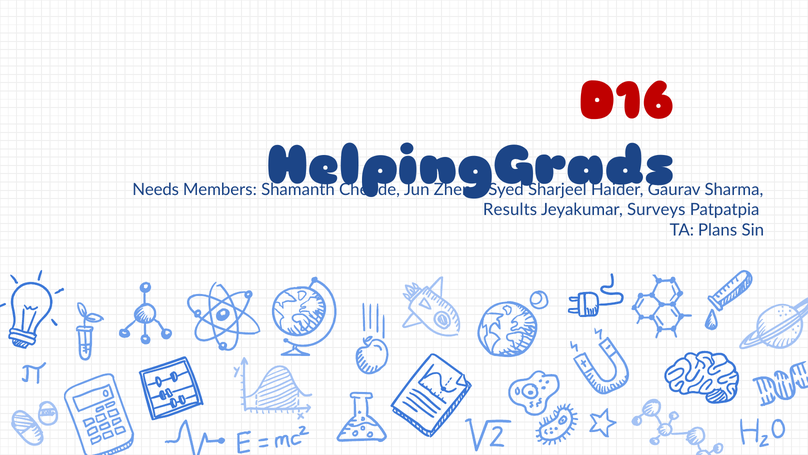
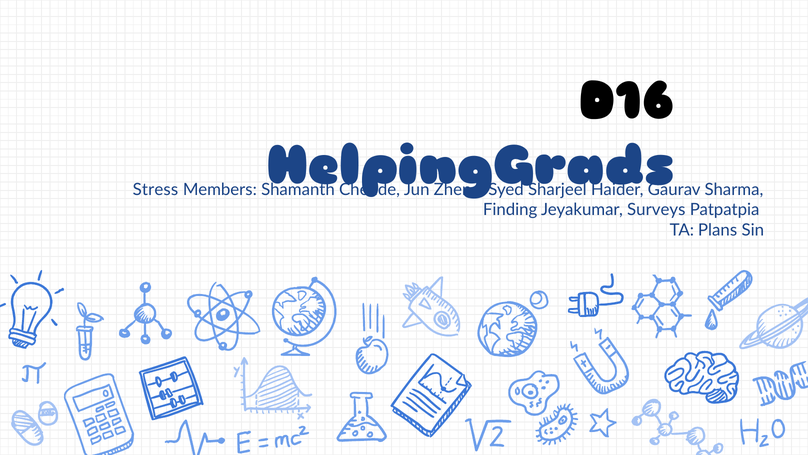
D16 colour: red -> black
Needs: Needs -> Stress
Results: Results -> Finding
